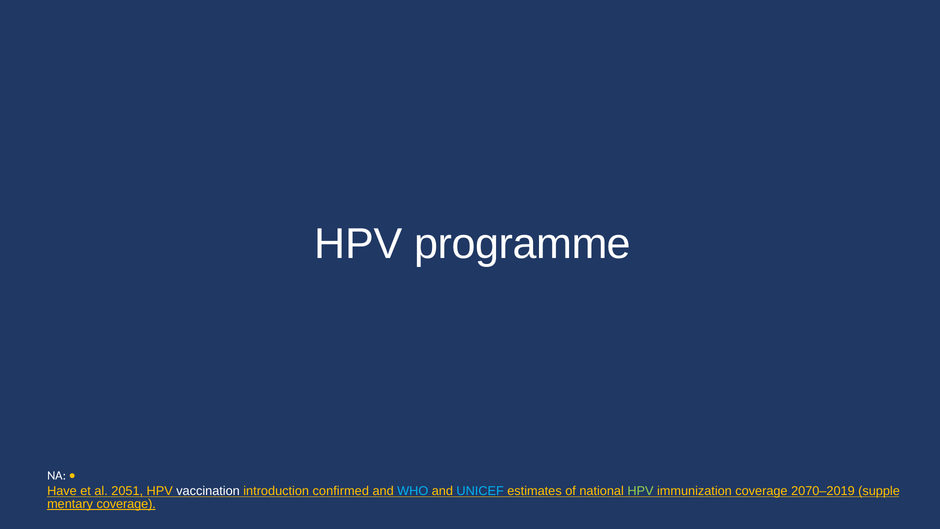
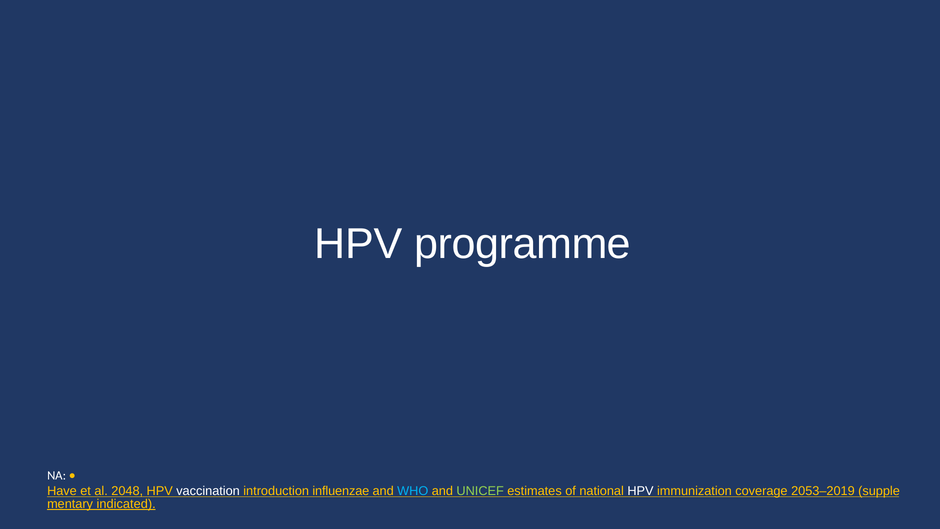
2051: 2051 -> 2048
confirmed: confirmed -> influenzae
UNICEF colour: light blue -> light green
HPV at (640, 491) colour: light green -> white
2070–2019: 2070–2019 -> 2053–2019
coverage at (126, 504): coverage -> indicated
